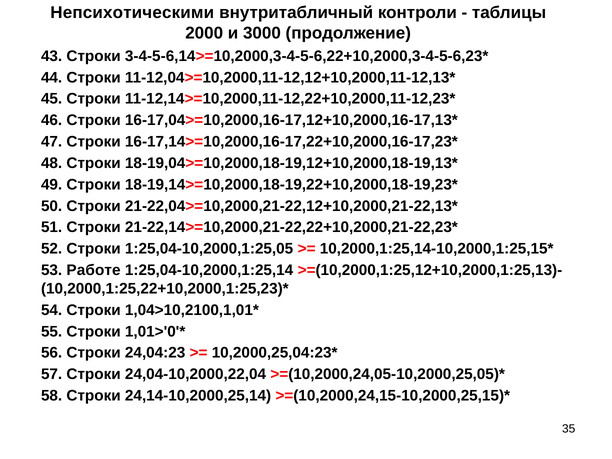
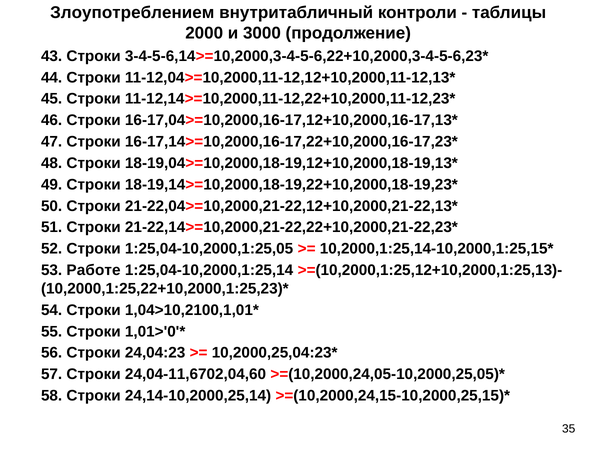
Непсихотическими: Непсихотическими -> Злоупотреблением
24,04-10,2000,22,04: 24,04-10,2000,22,04 -> 24,04-11,6702,04,60
